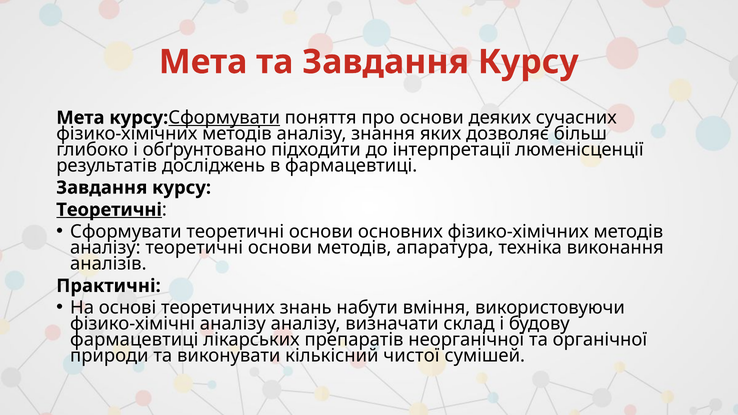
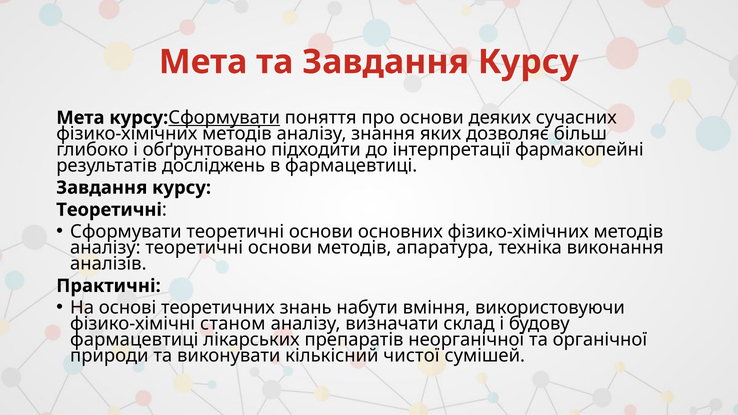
люменісценції: люменісценції -> фармакопейні
Теоретичні at (109, 210) underline: present -> none
фізико-хімічні аналізу: аналізу -> станом
